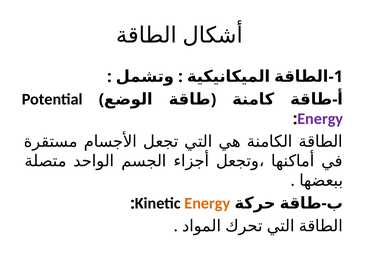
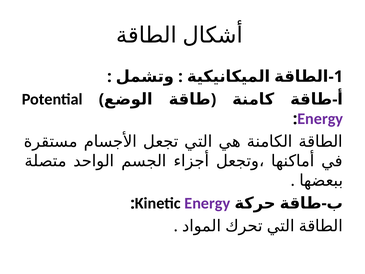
Energy at (207, 203) colour: orange -> purple
